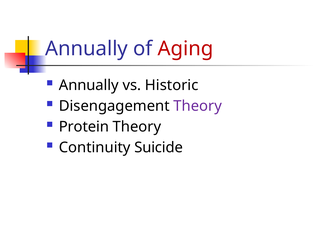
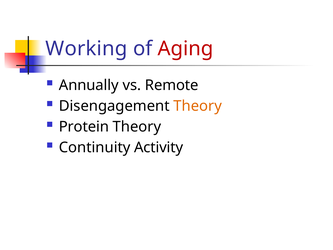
Annually at (87, 49): Annually -> Working
Historic: Historic -> Remote
Theory at (198, 106) colour: purple -> orange
Suicide: Suicide -> Activity
